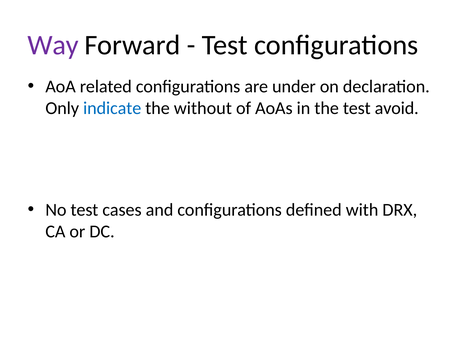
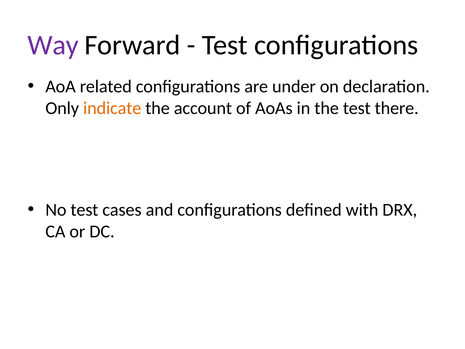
indicate colour: blue -> orange
without: without -> account
avoid: avoid -> there
